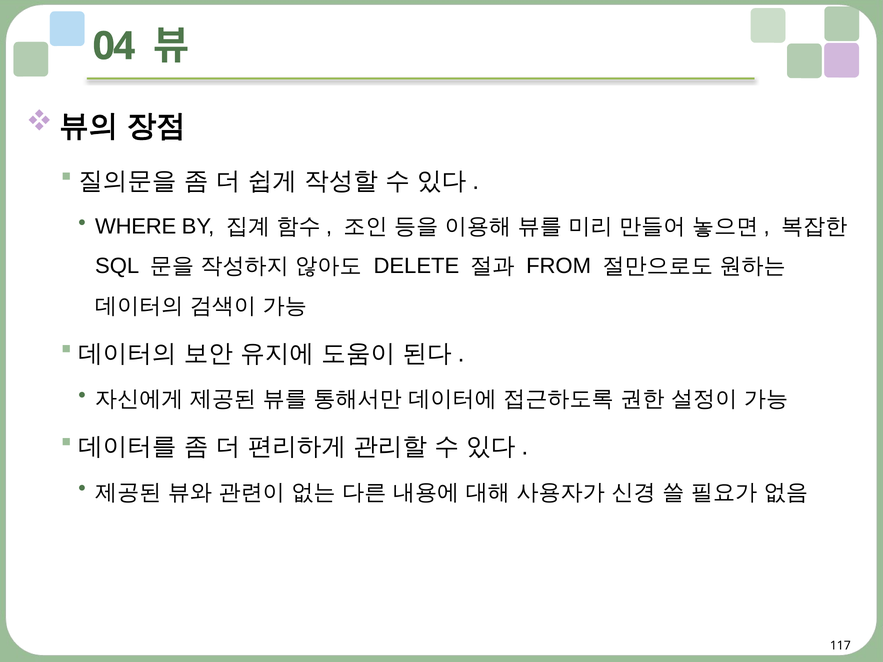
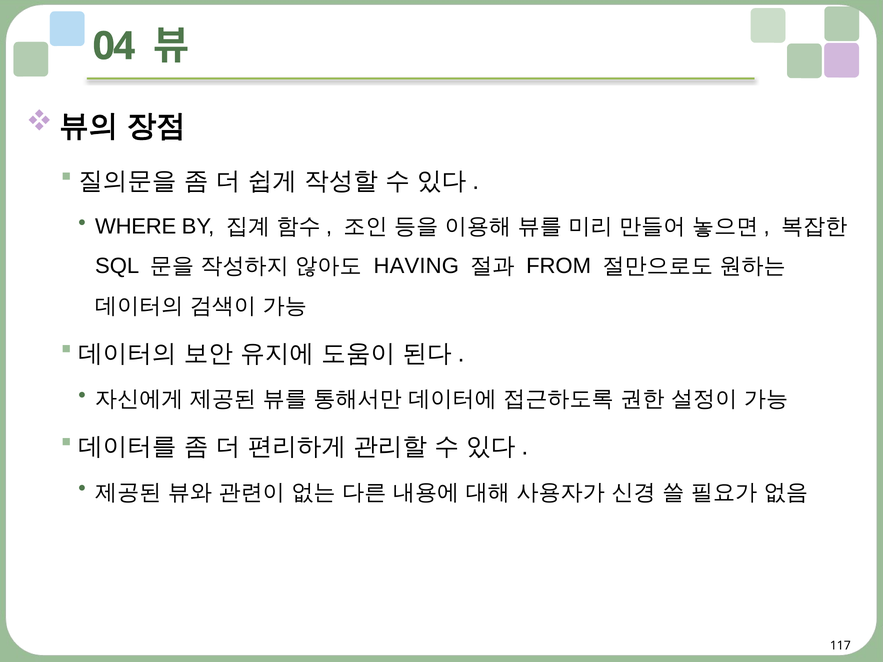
DELETE: DELETE -> HAVING
